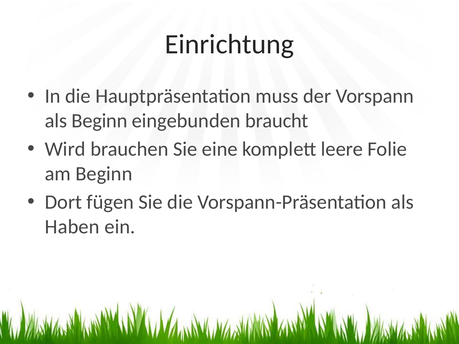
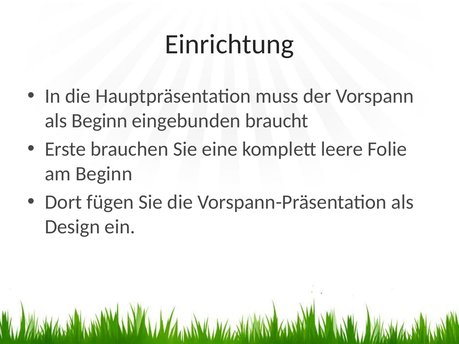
Wird: Wird -> Erste
Haben: Haben -> Design
